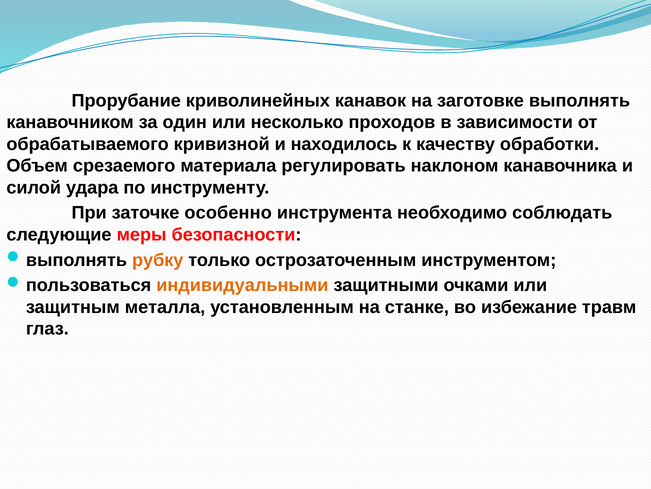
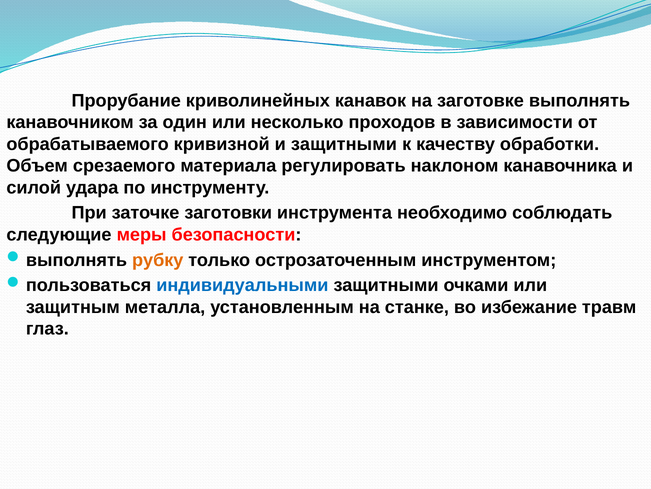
и находилось: находилось -> защитными
особенно: особенно -> заготовки
индивидуальными colour: orange -> blue
